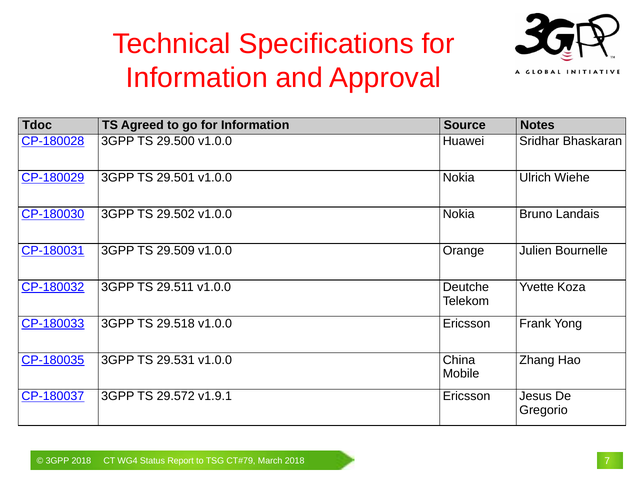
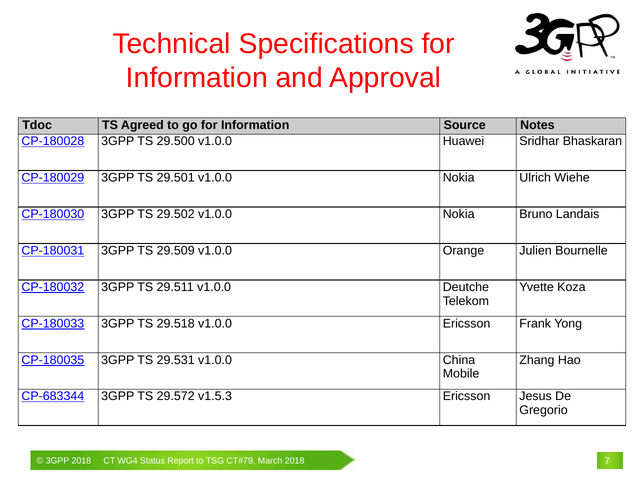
CP-180037: CP-180037 -> CP-683344
v1.9.1: v1.9.1 -> v1.5.3
